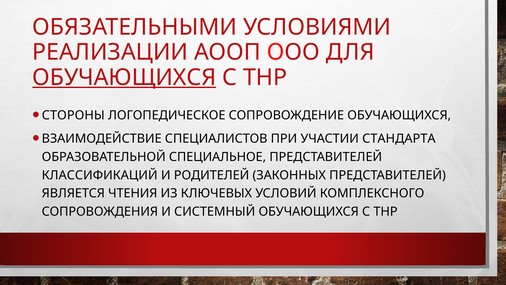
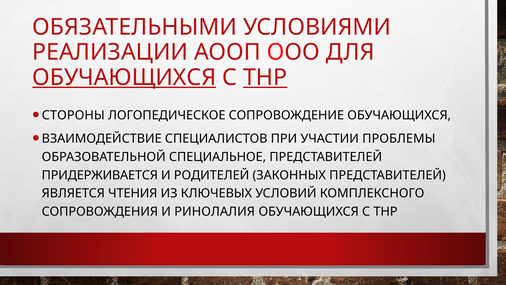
ТНР at (265, 77) underline: none -> present
СТАНДАРТА: СТАНДАРТА -> ПРОБЛЕМЫ
КЛАССИФИКАЦИЙ: КЛАССИФИКАЦИЙ -> ПРИДЕРЖИВАЕТСЯ
СИСТЕМНЫЙ: СИСТЕМНЫЙ -> РИНОЛАЛИЯ
